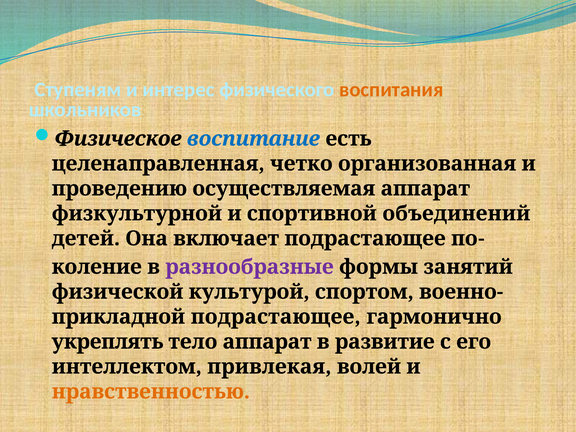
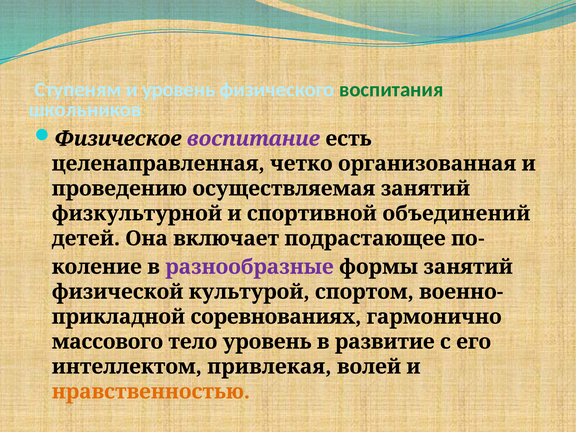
и интерес: интерес -> уровень
воспитания colour: orange -> green
воспитание colour: blue -> purple
осуществляемая аппарат: аппарат -> занятий
подрастающее at (276, 317): подрастающее -> соревнованиях
укреплять: укреплять -> массового
тело аппарат: аппарат -> уровень
